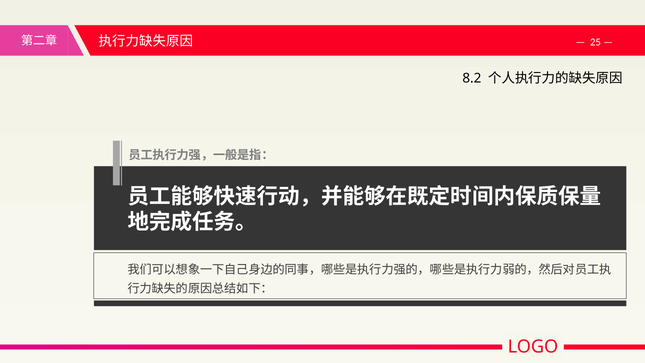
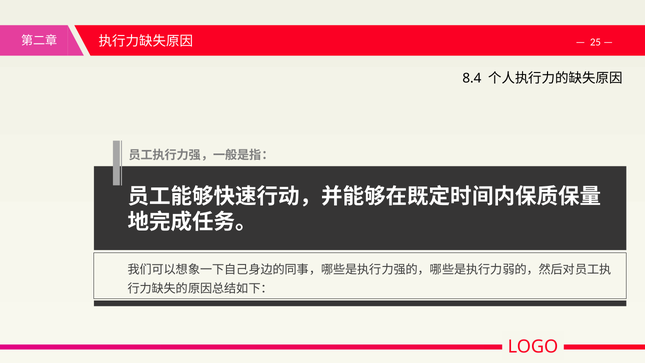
8.2: 8.2 -> 8.4
